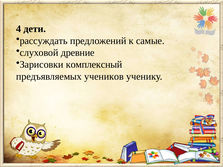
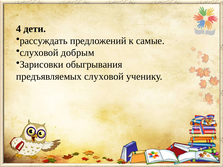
древние: древние -> добрым
комплексный: комплексный -> обыгрывания
предъявляемых учеников: учеников -> слуховой
